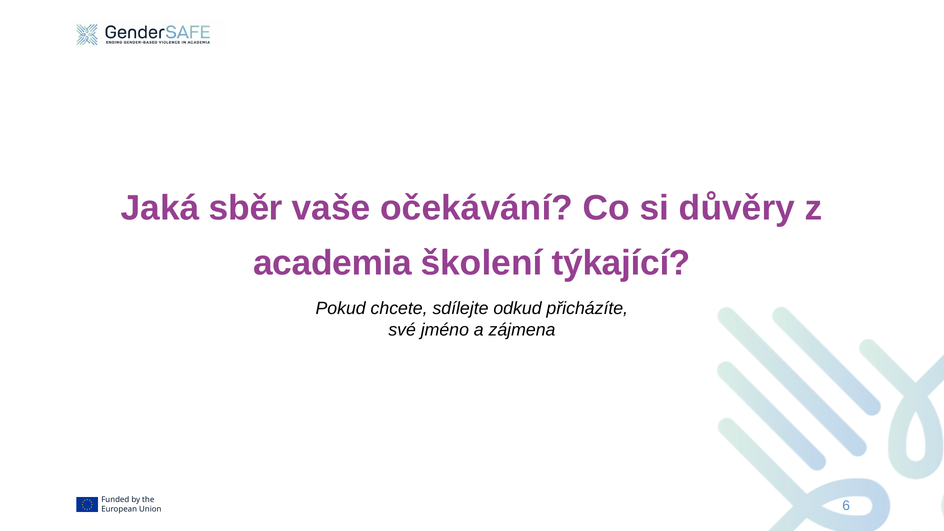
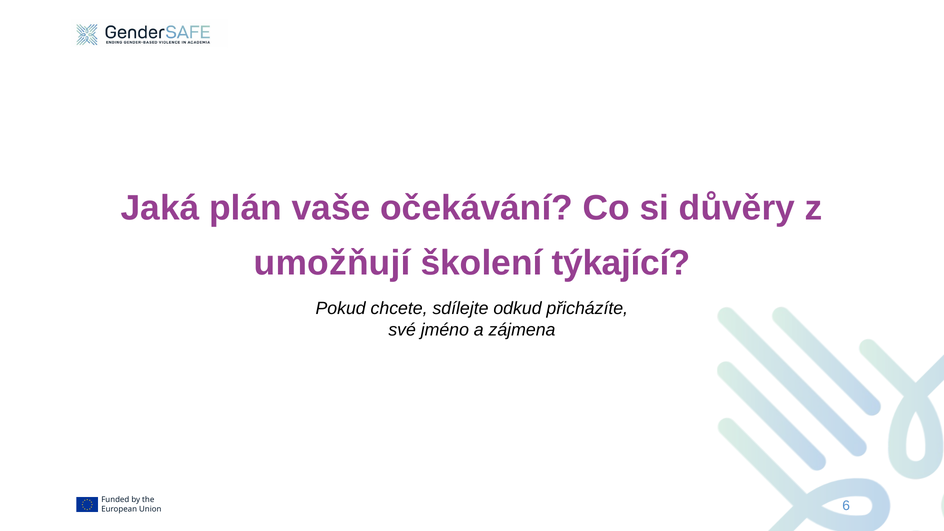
sběr: sběr -> plán
academia: academia -> umožňují
